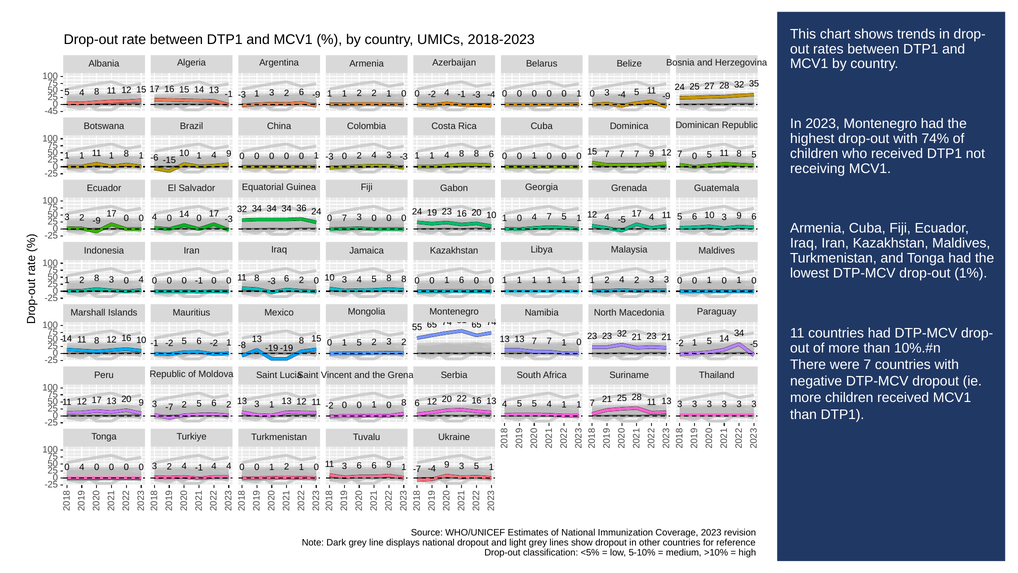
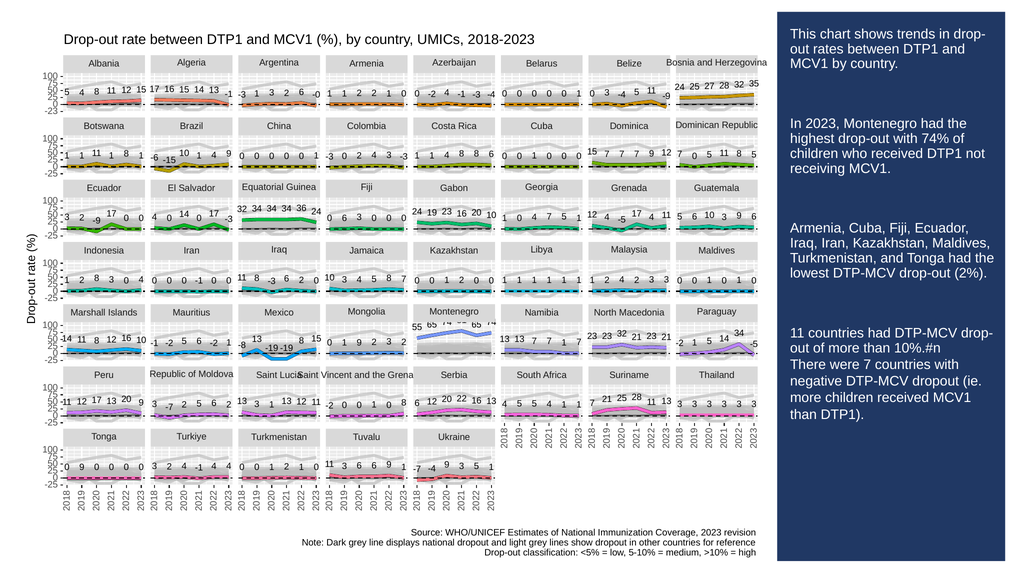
6 -9: -9 -> -0
-45: -45 -> -23
0 7: 7 -> 6
1%: 1% -> 2%
5 8 8: 8 -> 7
6 at (462, 280): 6 -> 2
7 1 0: 0 -> 7
5 at (359, 342): 5 -> 9
4 at (82, 467): 4 -> 9
